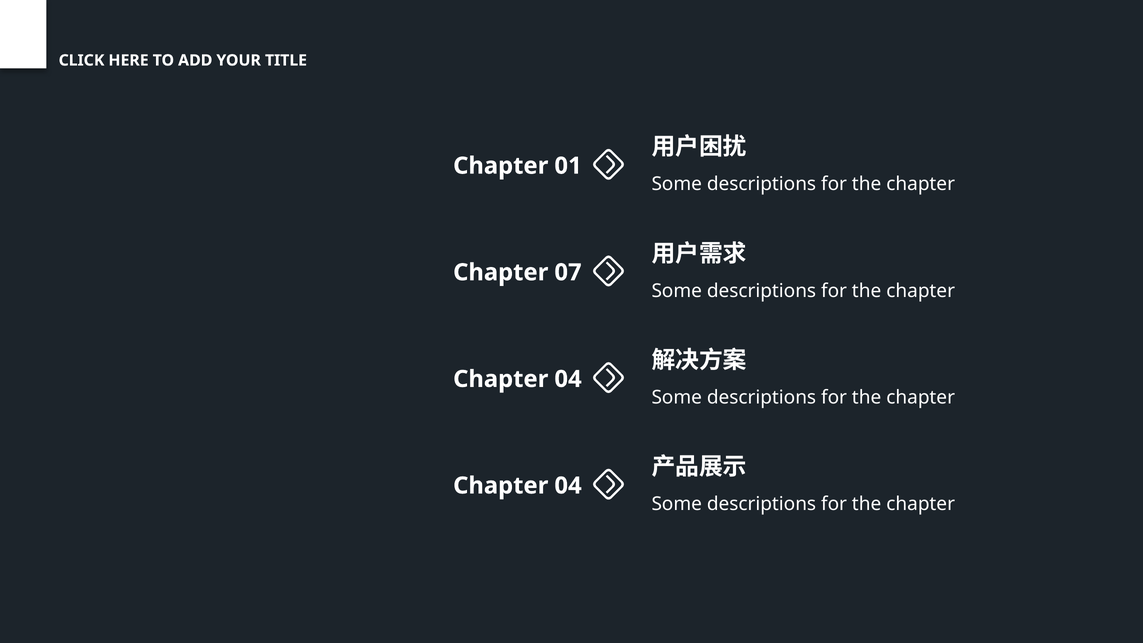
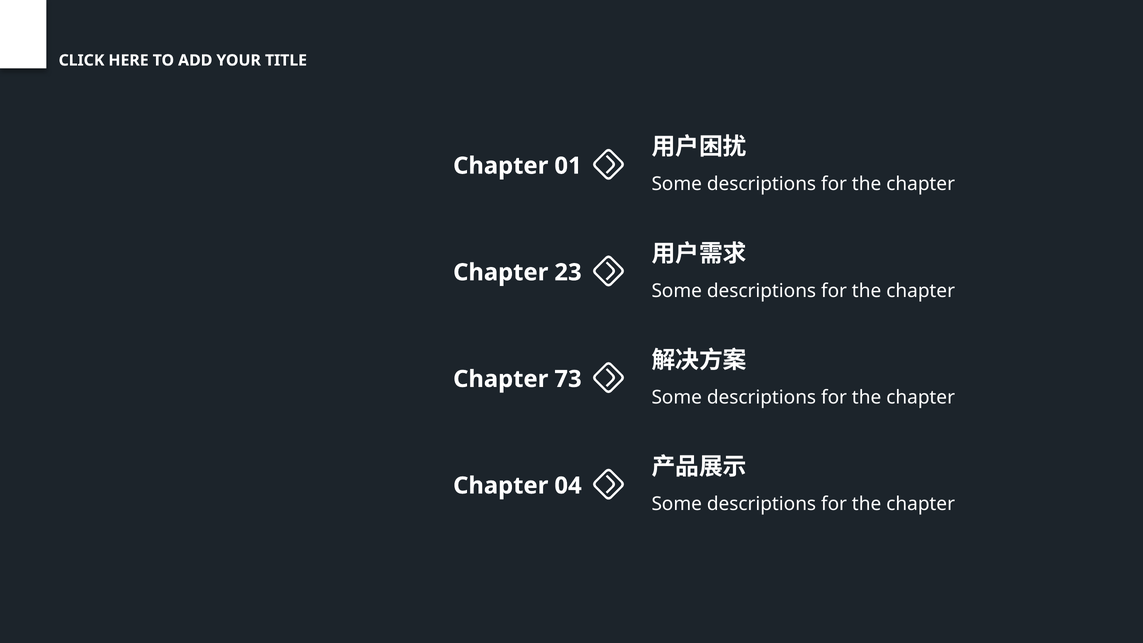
07: 07 -> 23
04 at (568, 379): 04 -> 73
